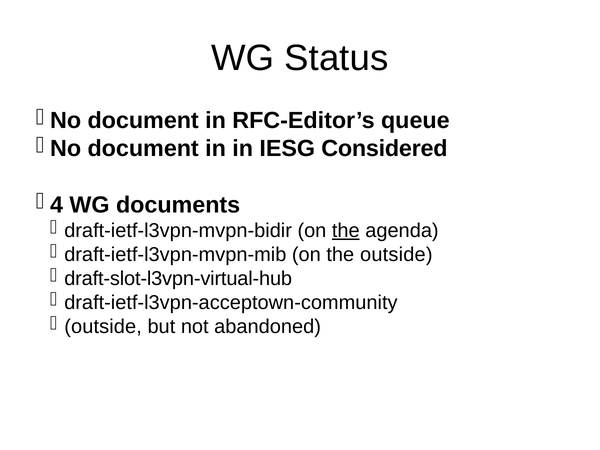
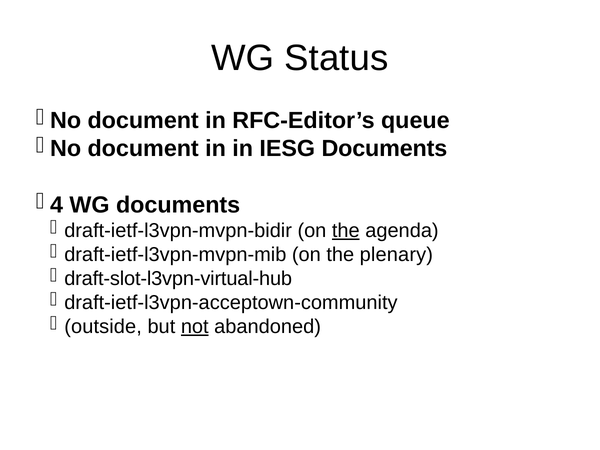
IESG Considered: Considered -> Documents
the outside: outside -> plenary
not underline: none -> present
